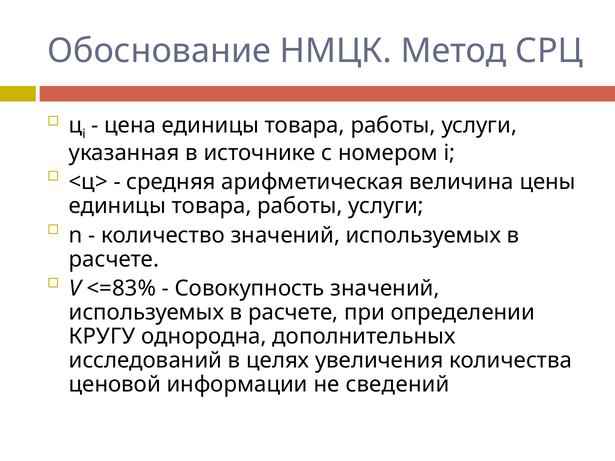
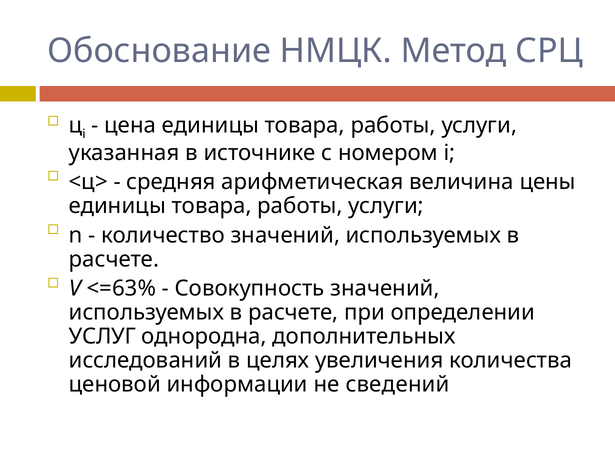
<=83%: <=83% -> <=63%
КРУГУ: КРУГУ -> УСЛУГ
